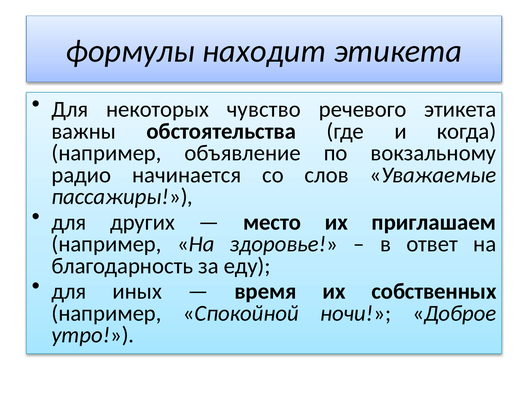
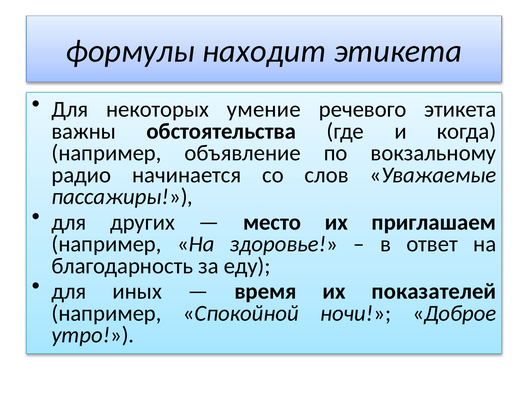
чувство: чувство -> умение
собственных: собственных -> показателей
